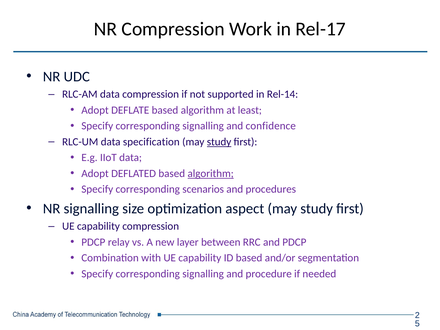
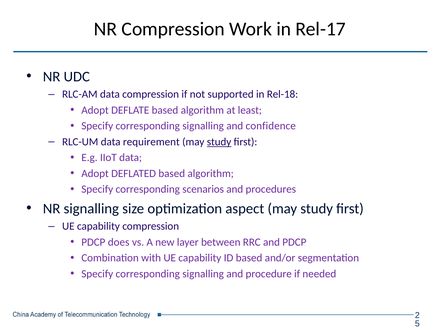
Rel-14: Rel-14 -> Rel-18
specification: specification -> requirement
algorithm at (211, 174) underline: present -> none
relay: relay -> does
